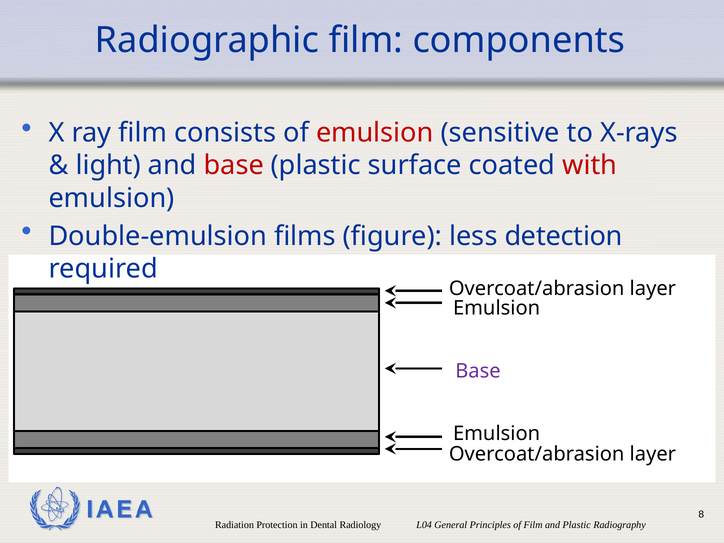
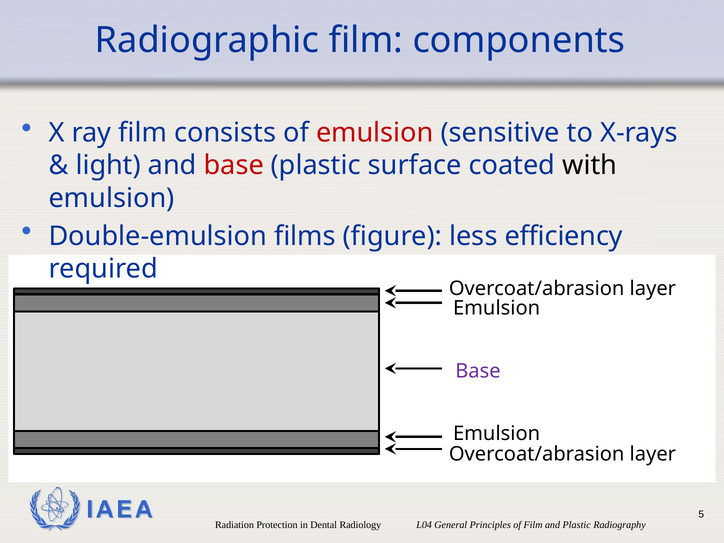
with colour: red -> black
detection: detection -> efficiency
8: 8 -> 5
